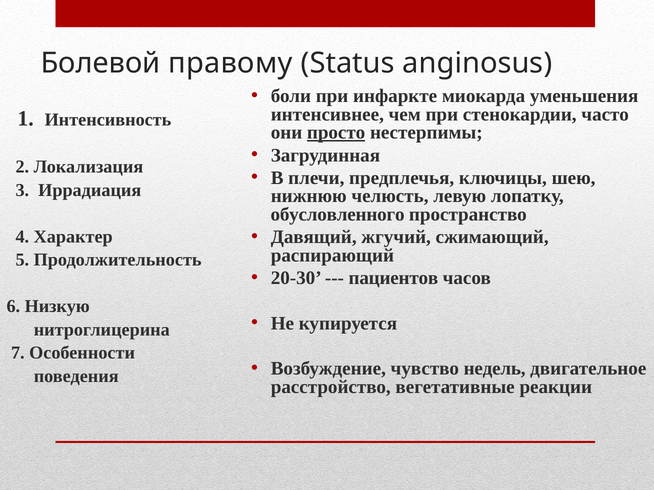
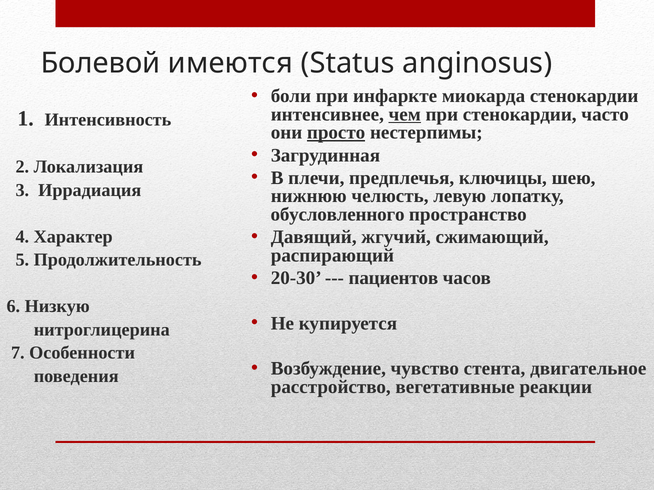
правому: правому -> имеются
миокарда уменьшения: уменьшения -> стенокардии
чем underline: none -> present
недель: недель -> стента
